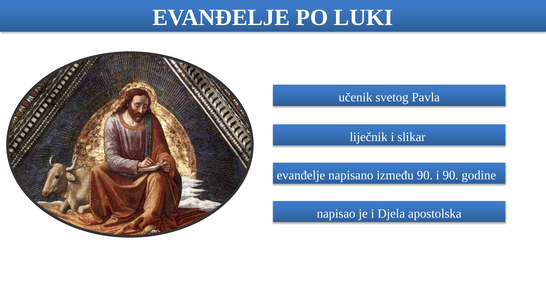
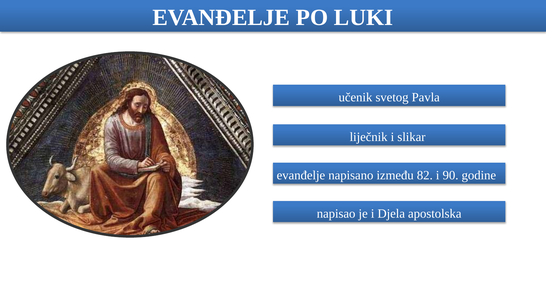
između 90: 90 -> 82
